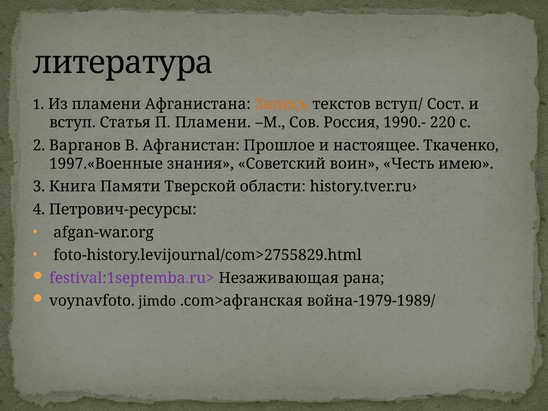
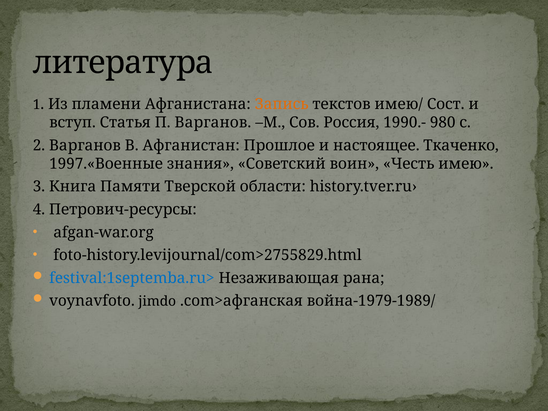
вступ/: вступ/ -> имею/
П Пламени: Пламени -> Варганов
220: 220 -> 980
festival:1septemba.ru> colour: purple -> blue
